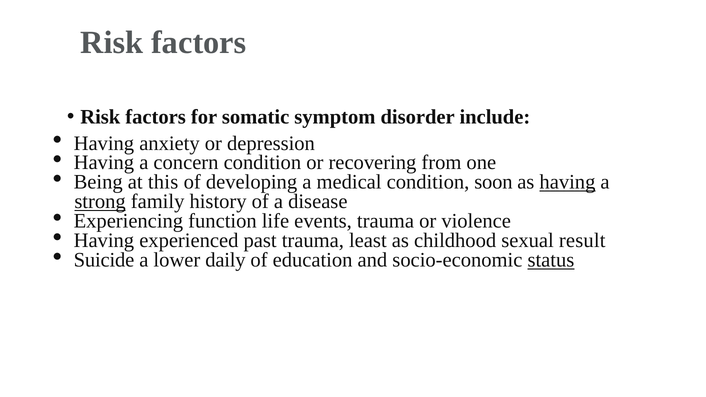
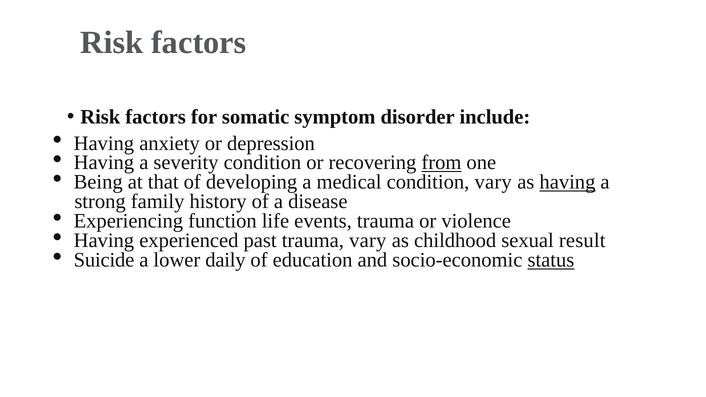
concern: concern -> severity
from underline: none -> present
this: this -> that
condition soon: soon -> vary
strong underline: present -> none
trauma least: least -> vary
